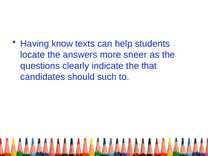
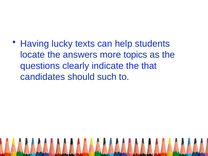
know: know -> lucky
sneer: sneer -> topics
